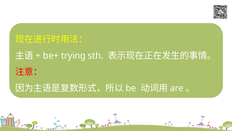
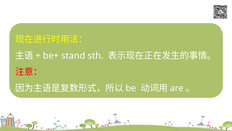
trying: trying -> stand
